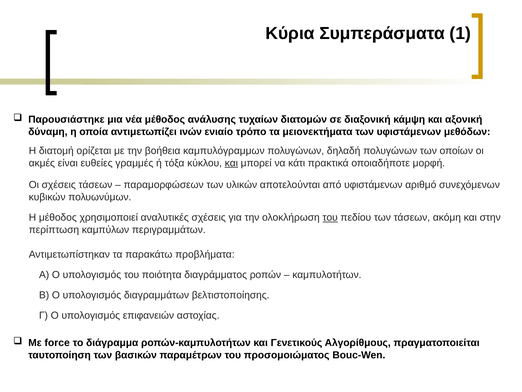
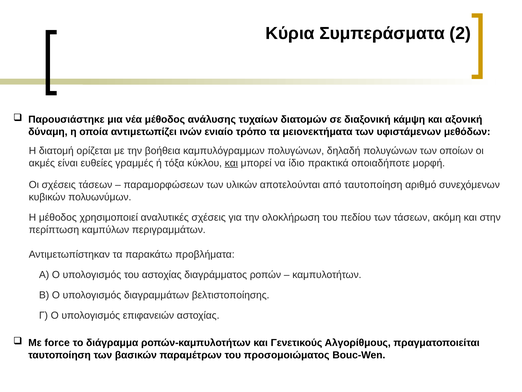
1: 1 -> 2
κάτι: κάτι -> ίδιο
από υφιστάμενων: υφιστάμενων -> ταυτοποίηση
του at (330, 217) underline: present -> none
του ποιότητα: ποιότητα -> αστοχίας
